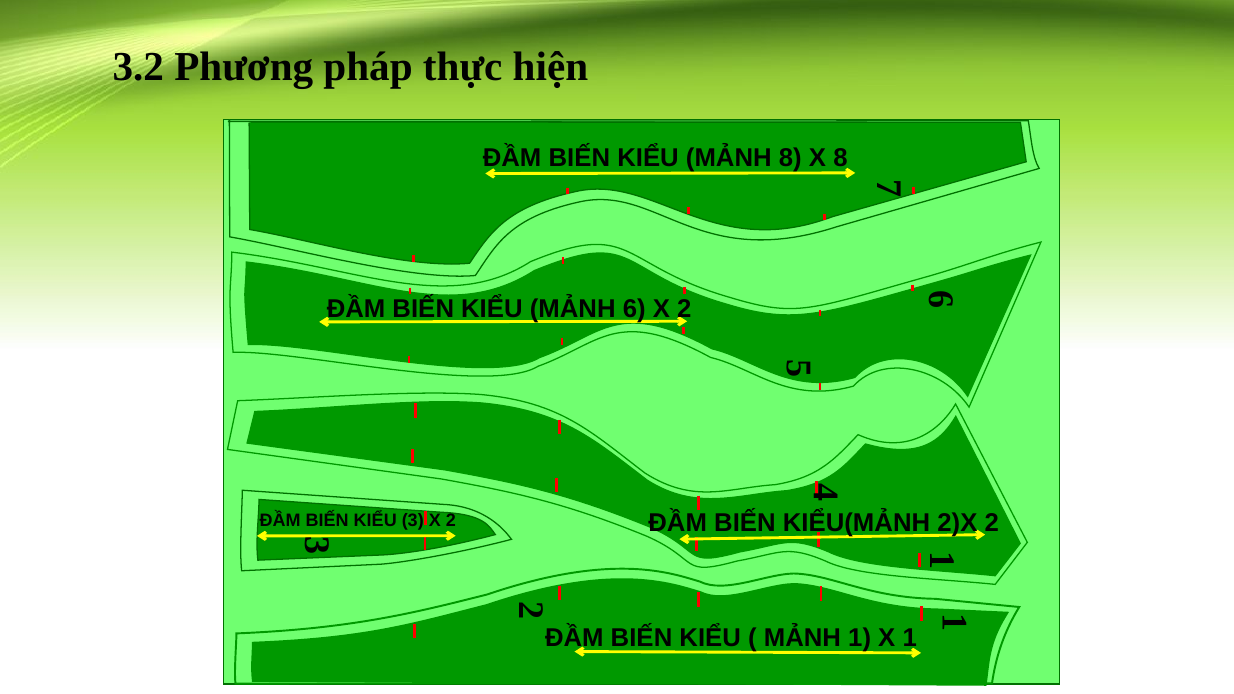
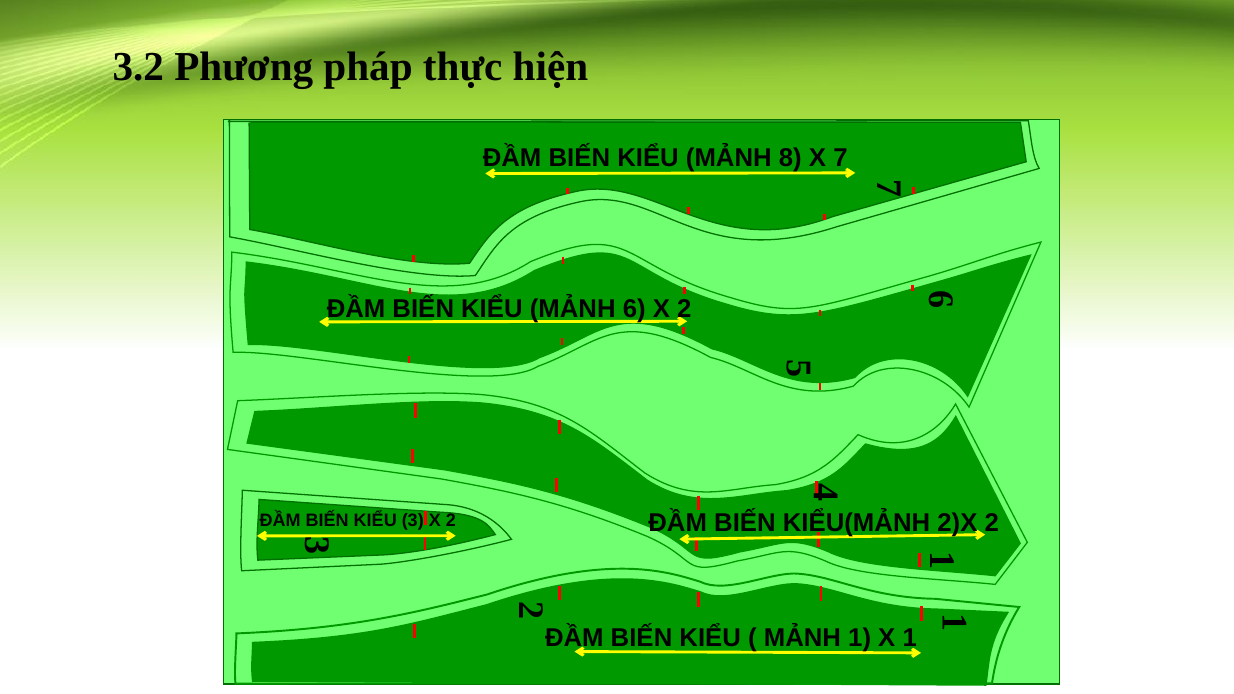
X 8: 8 -> 7
